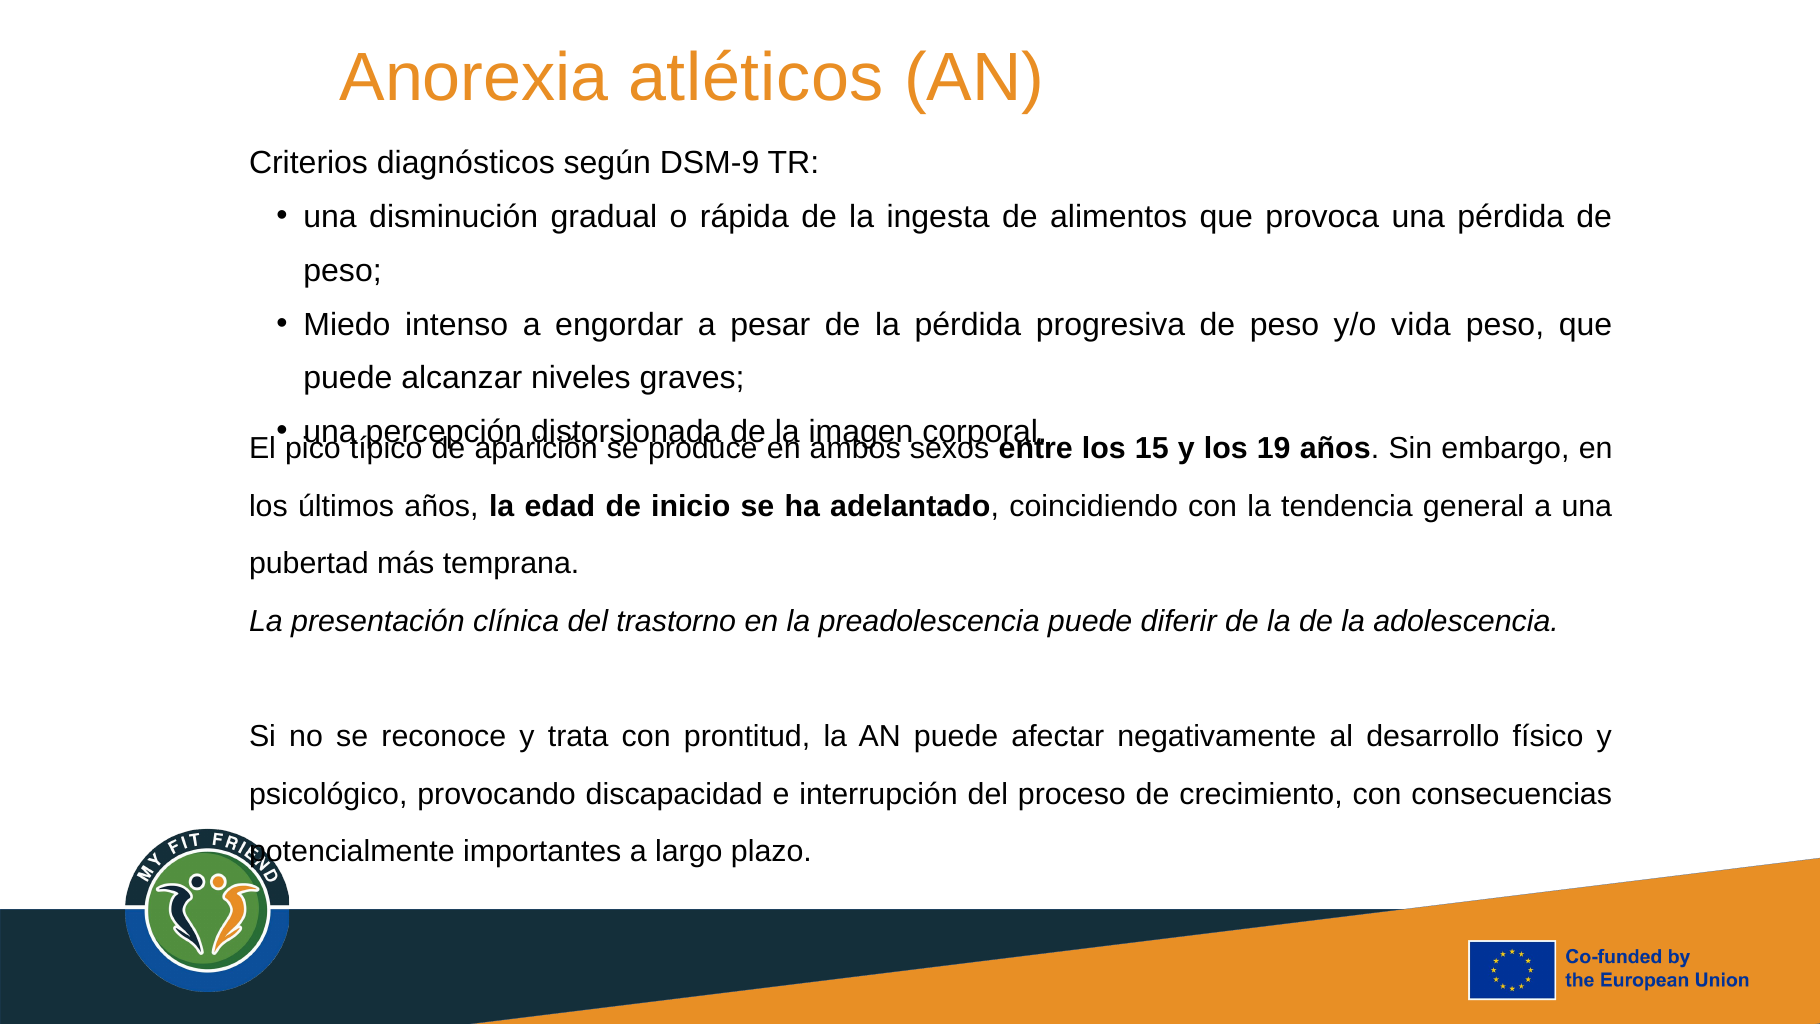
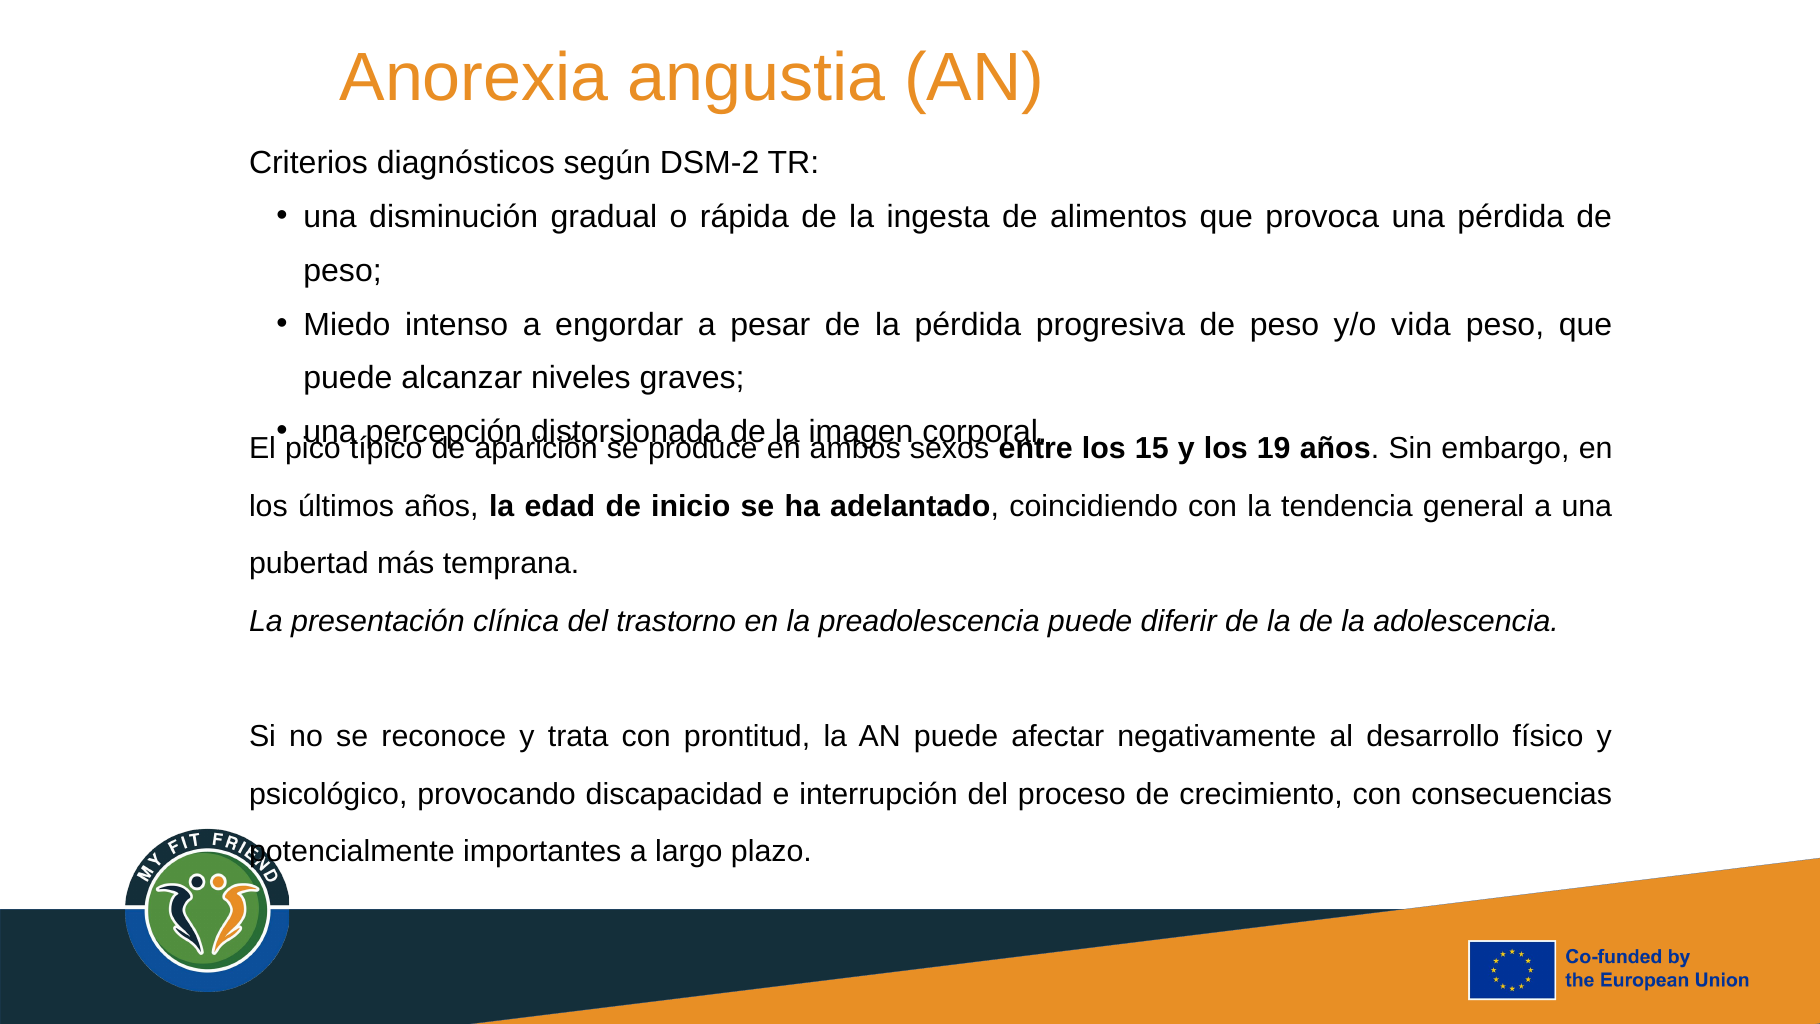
atléticos: atléticos -> angustia
DSM-9: DSM-9 -> DSM-2
